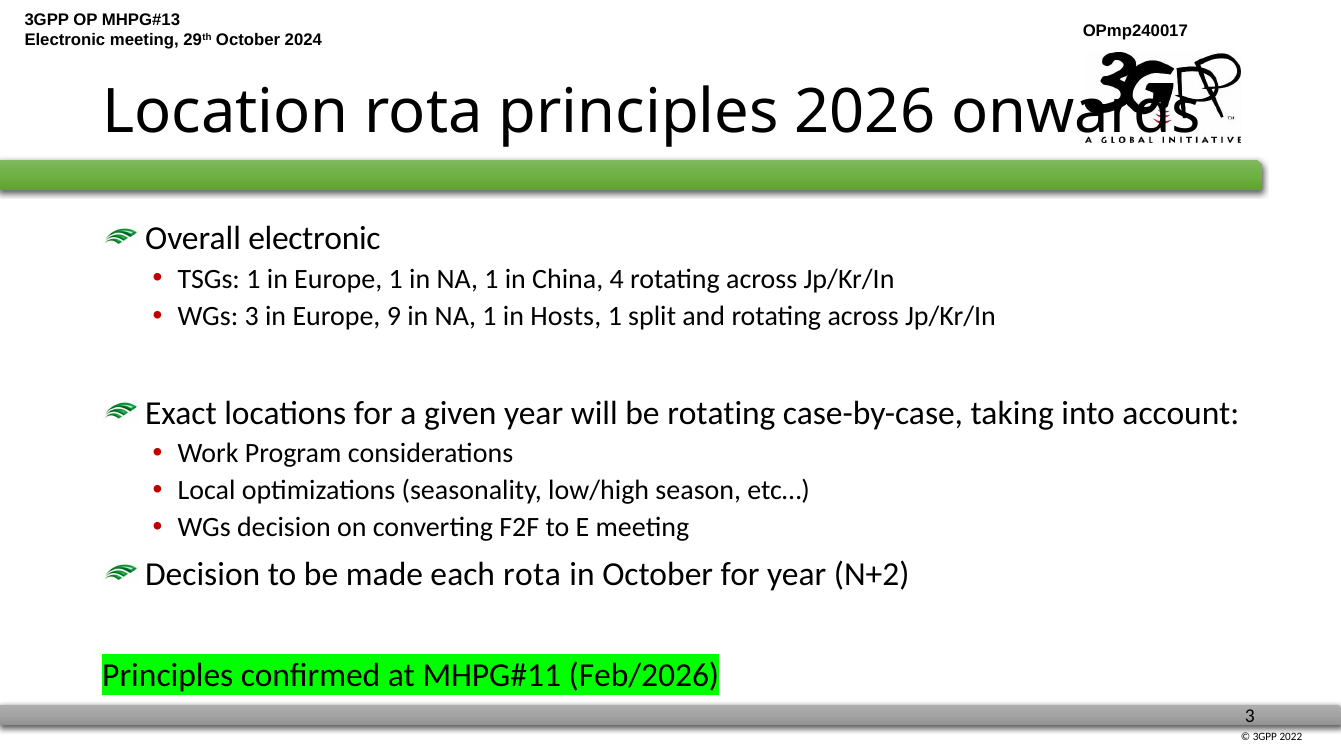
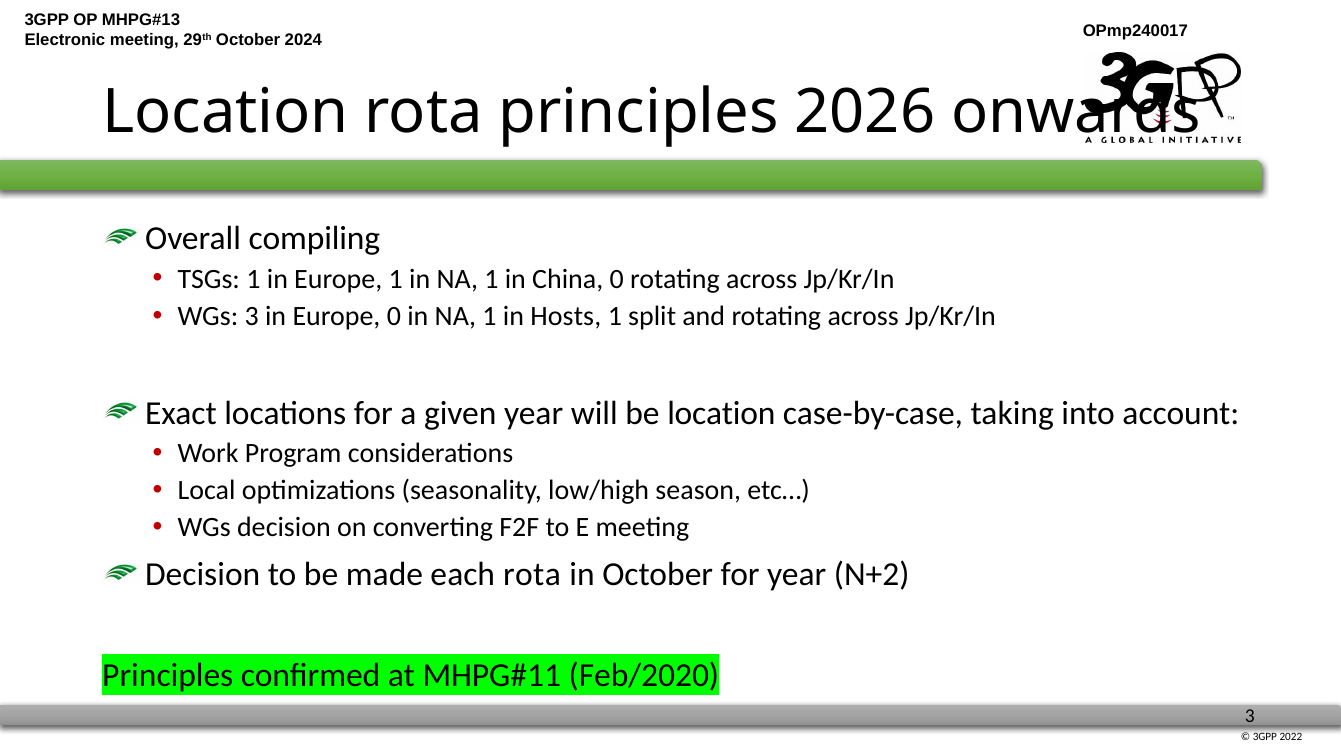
Overall electronic: electronic -> compiling
China 4: 4 -> 0
Europe 9: 9 -> 0
be rotating: rotating -> location
Feb/2026: Feb/2026 -> Feb/2020
